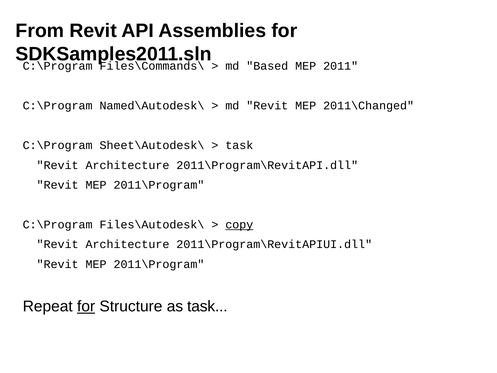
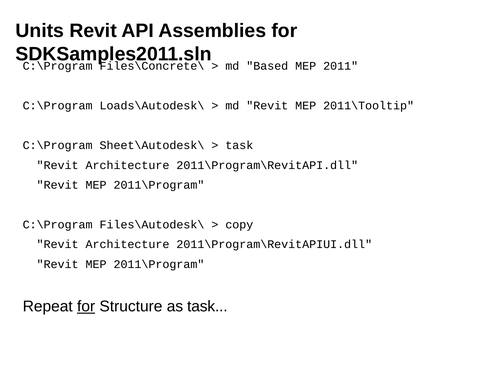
From: From -> Units
Files\Commands\: Files\Commands\ -> Files\Concrete\
Named\Autodesk\: Named\Autodesk\ -> Loads\Autodesk\
2011\Changed: 2011\Changed -> 2011\Tooltip
copy underline: present -> none
